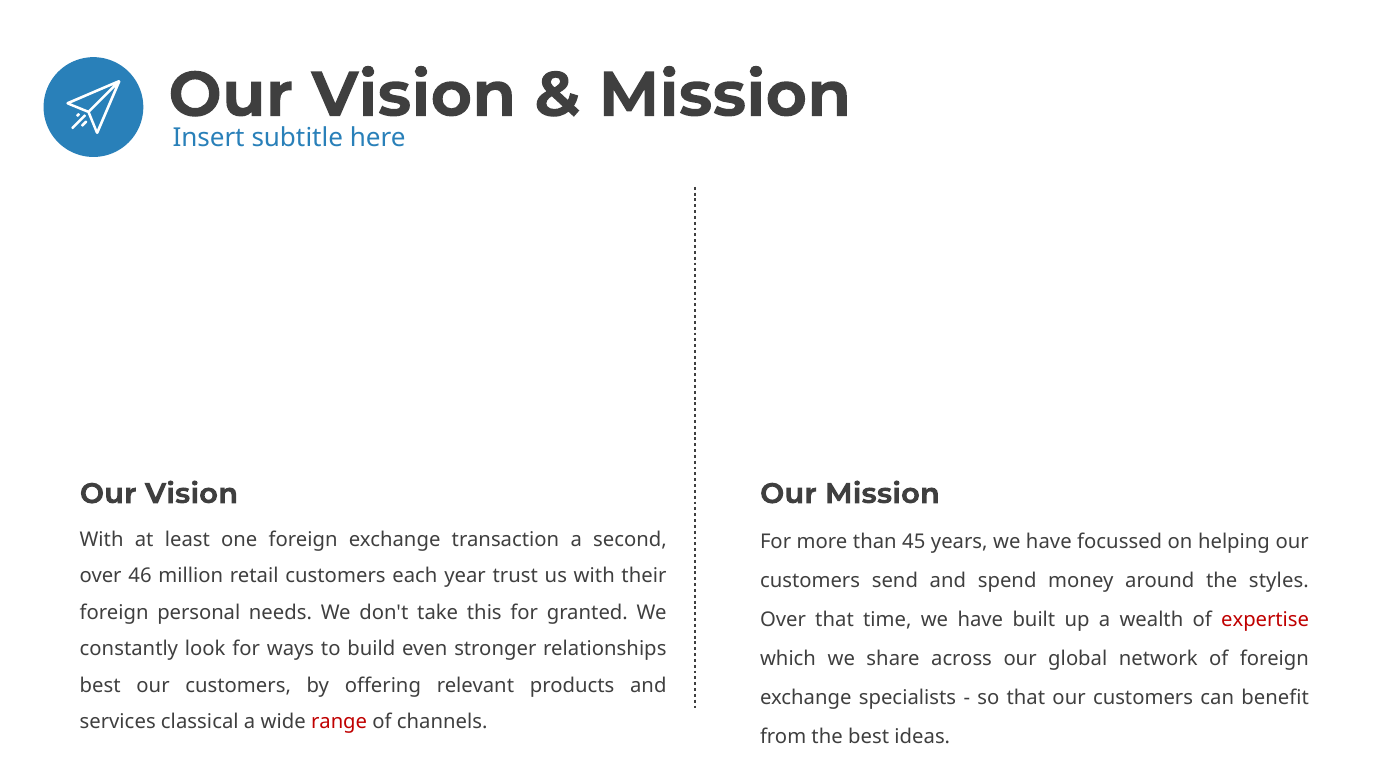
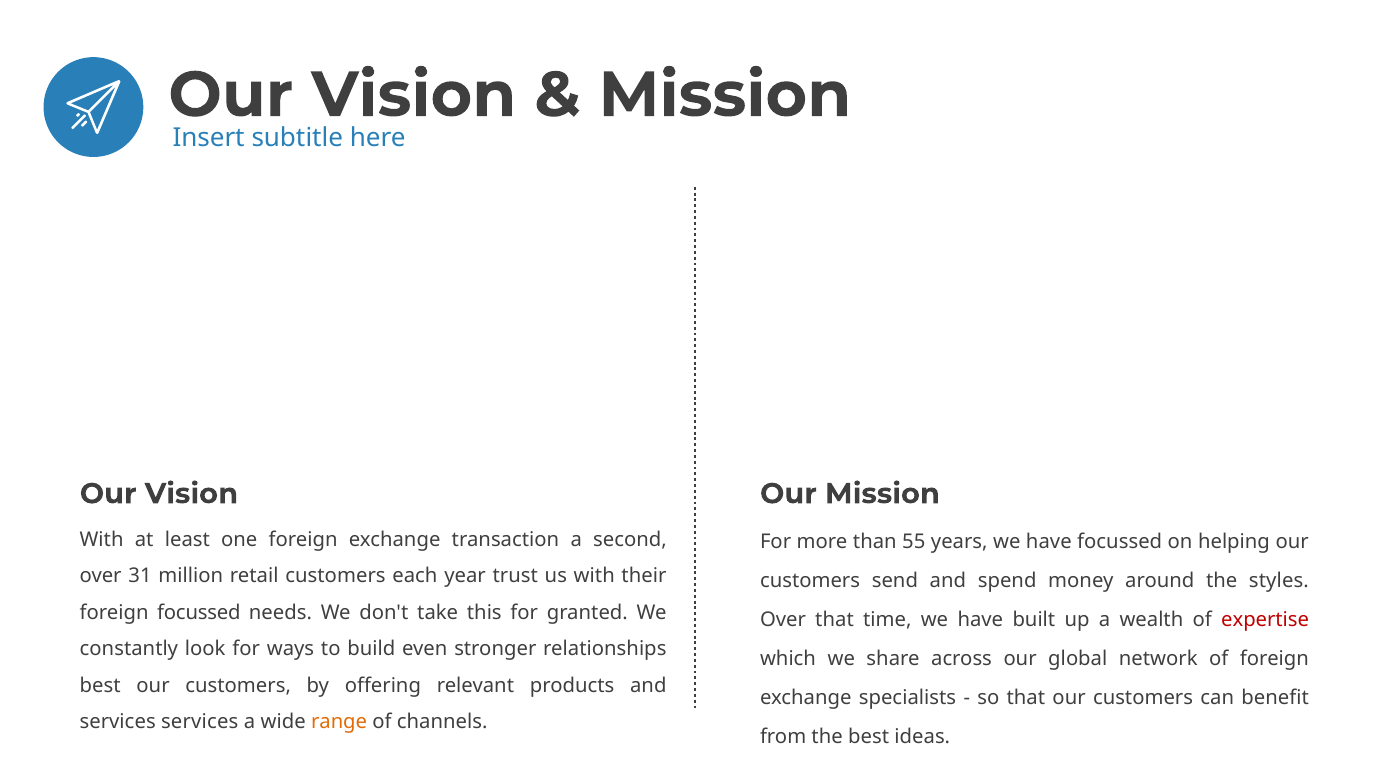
45: 45 -> 55
46: 46 -> 31
foreign personal: personal -> focussed
services classical: classical -> services
range colour: red -> orange
